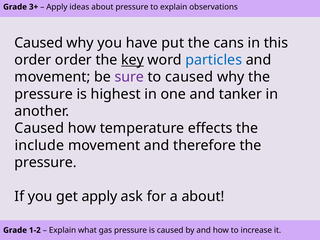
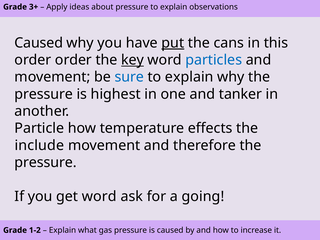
put underline: none -> present
sure colour: purple -> blue
caused at (189, 77): caused -> explain
Caused at (39, 128): Caused -> Particle
get apply: apply -> word
a about: about -> going
